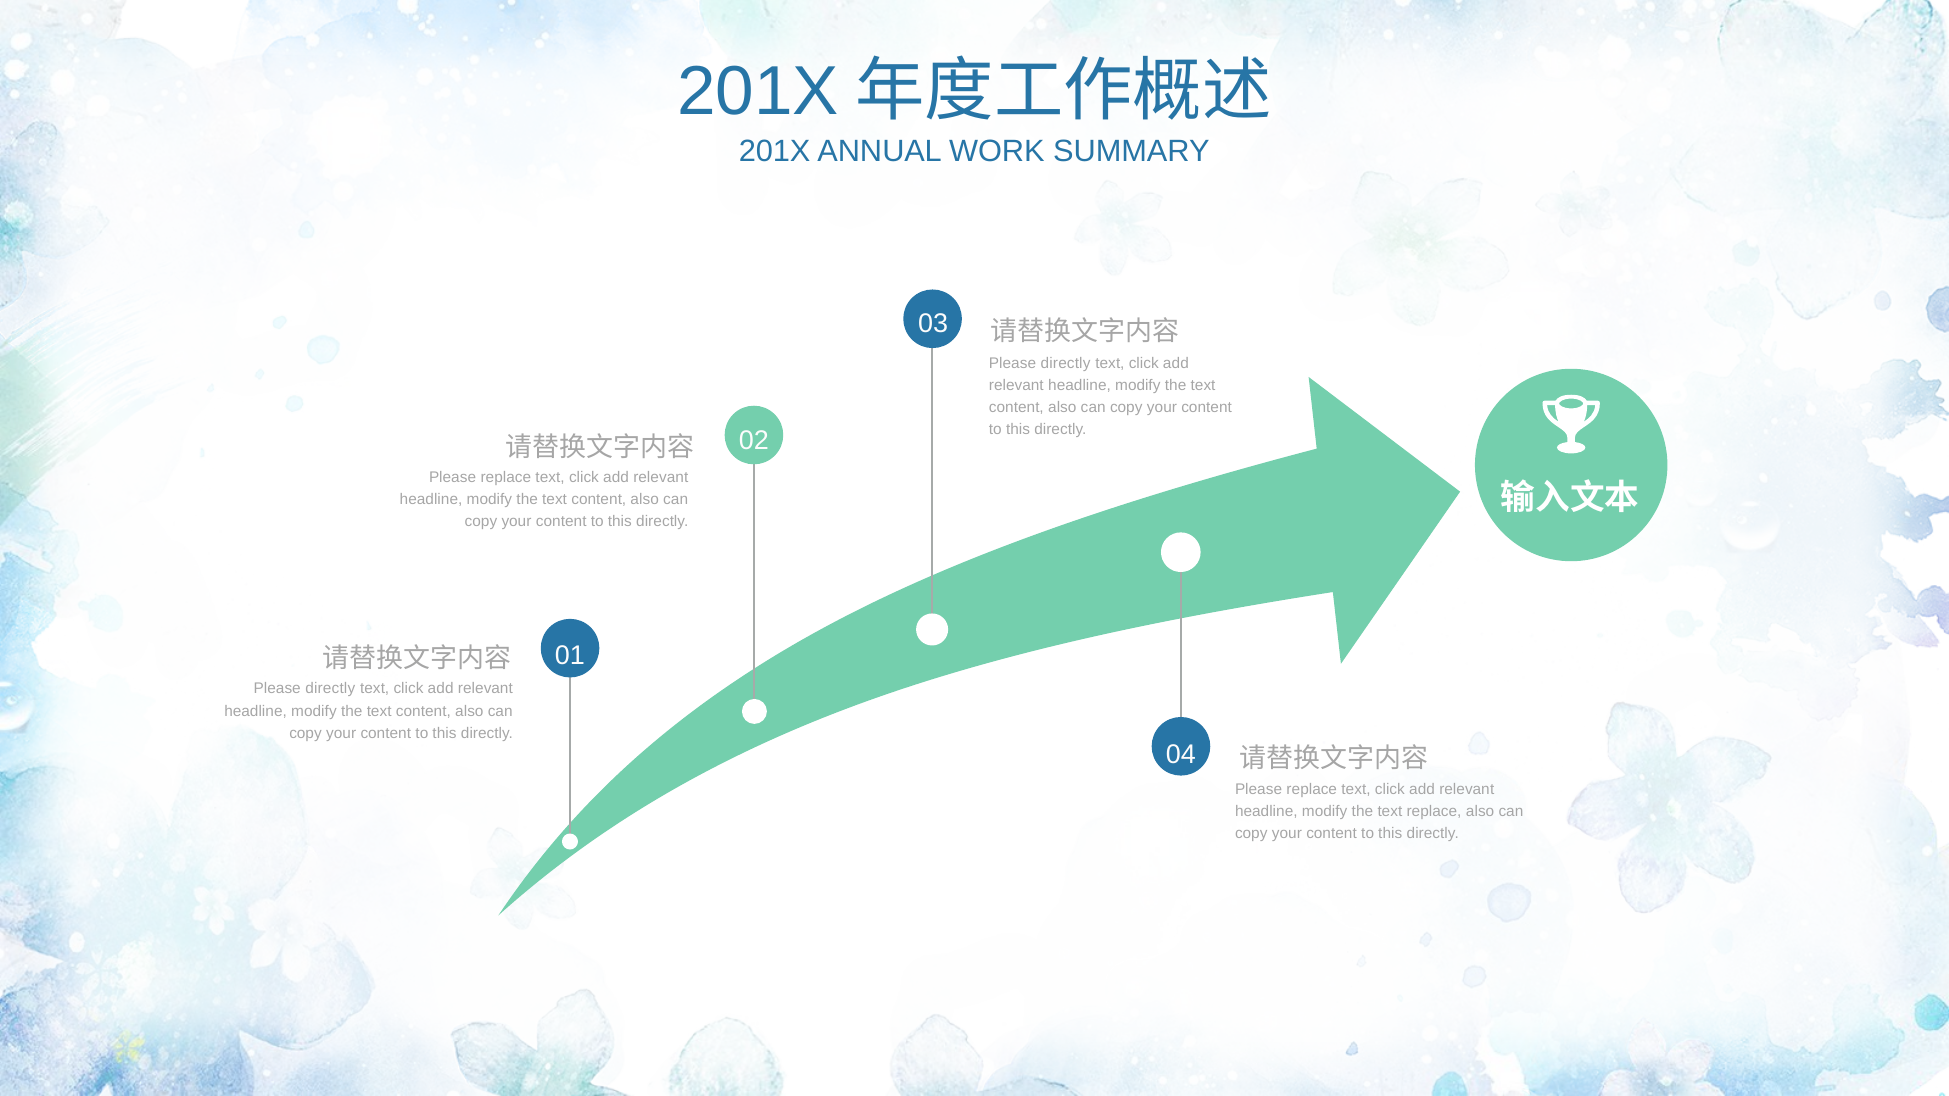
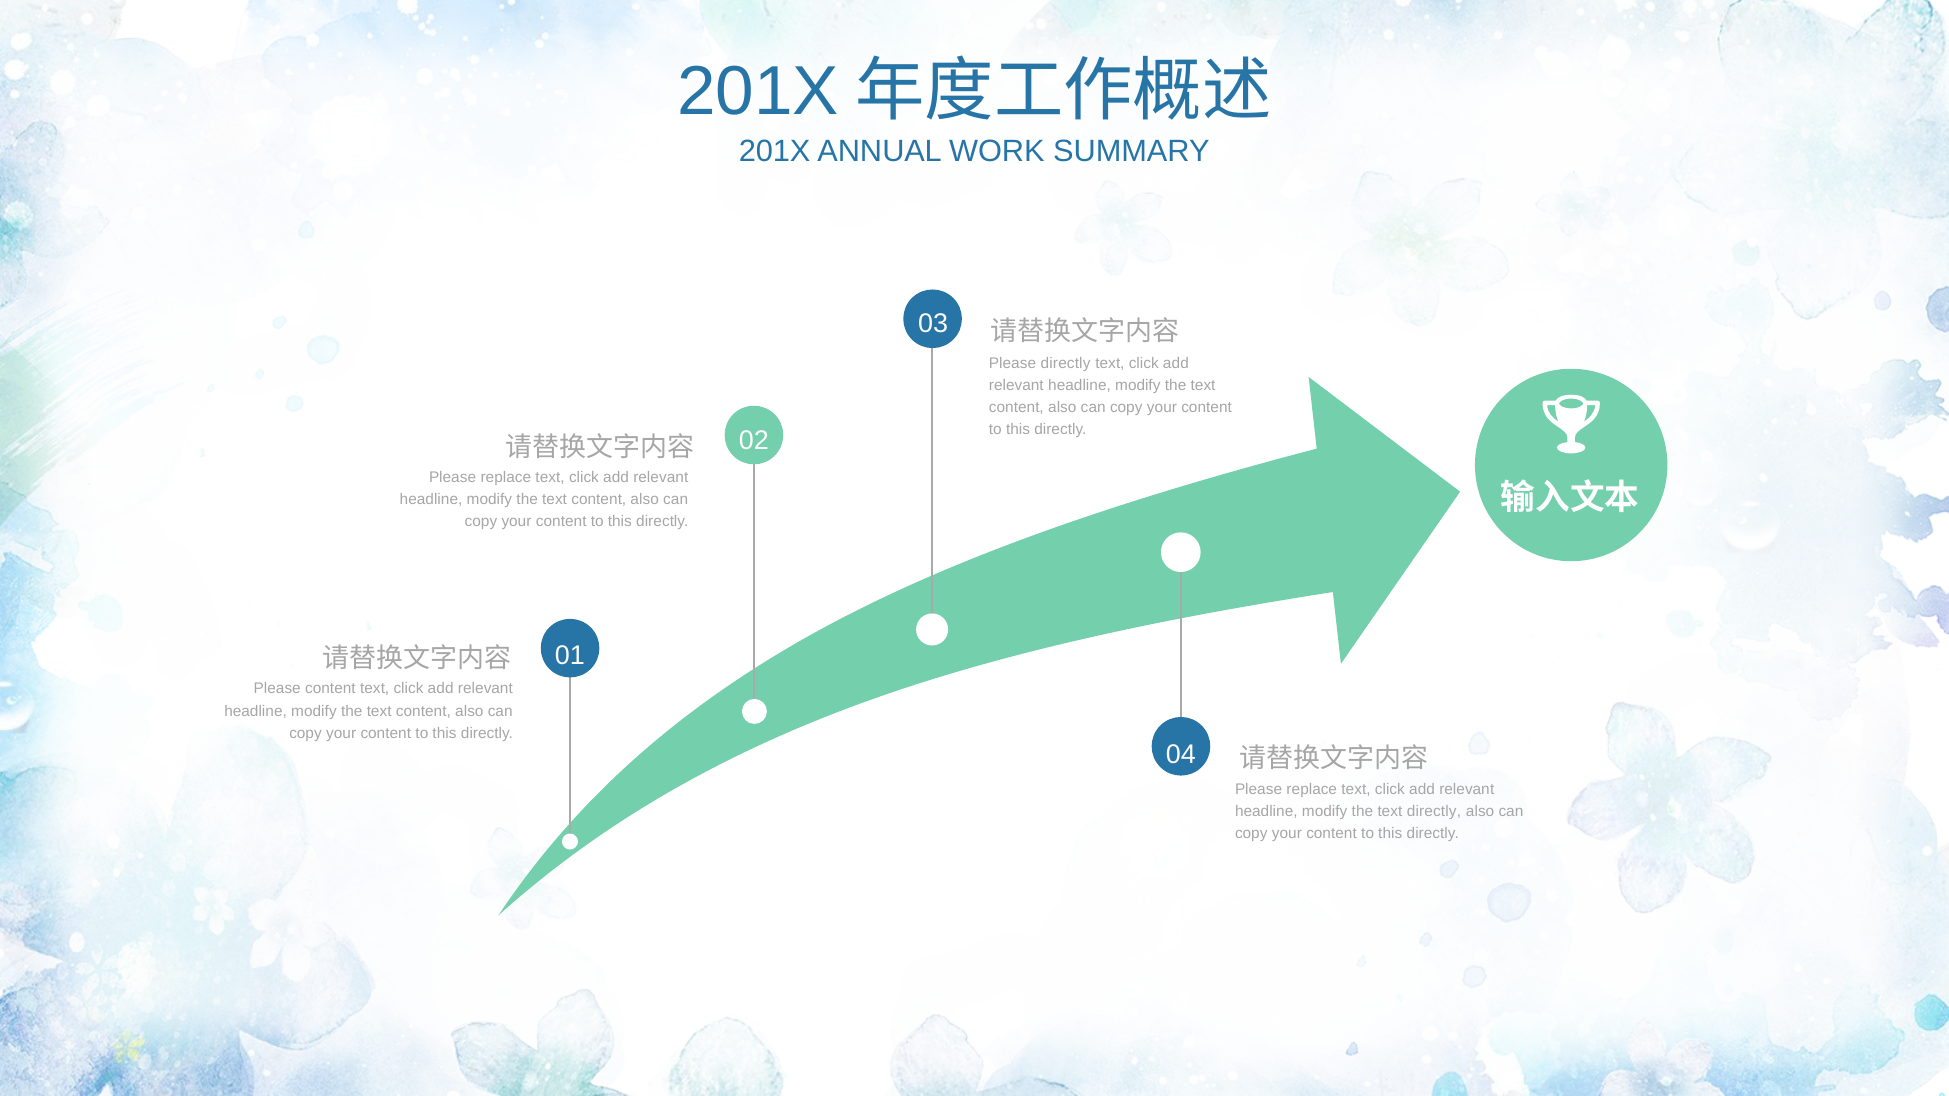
directly at (330, 689): directly -> content
text replace: replace -> directly
